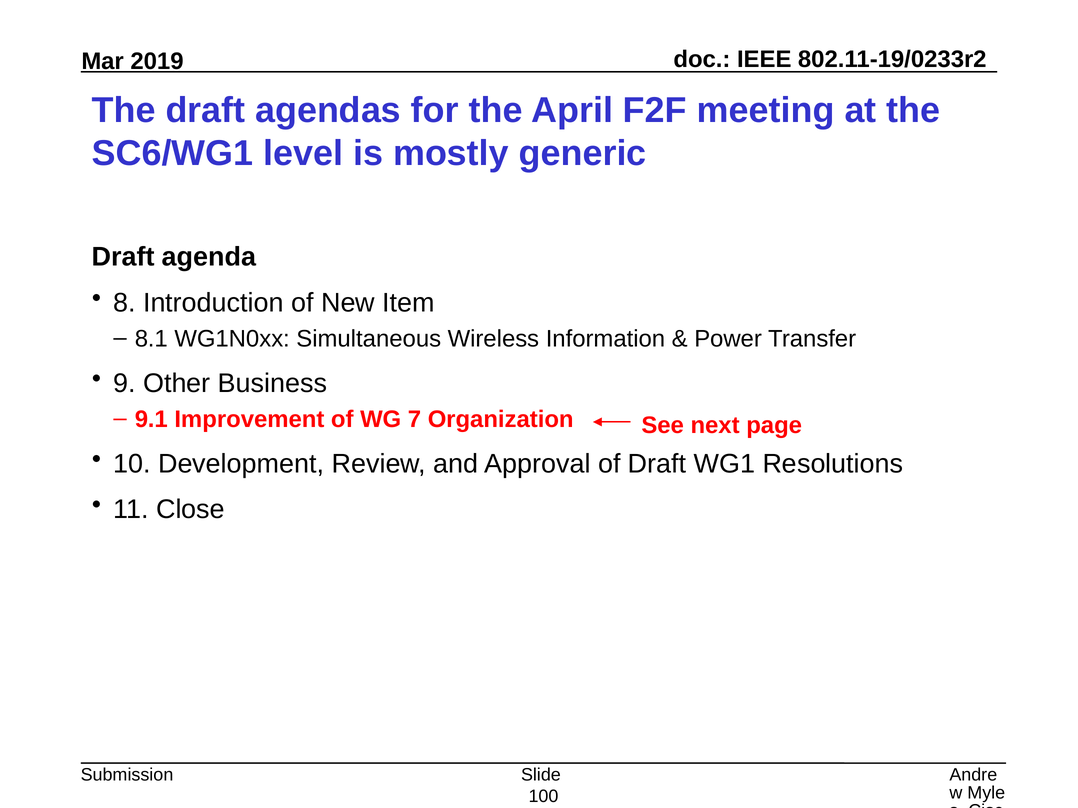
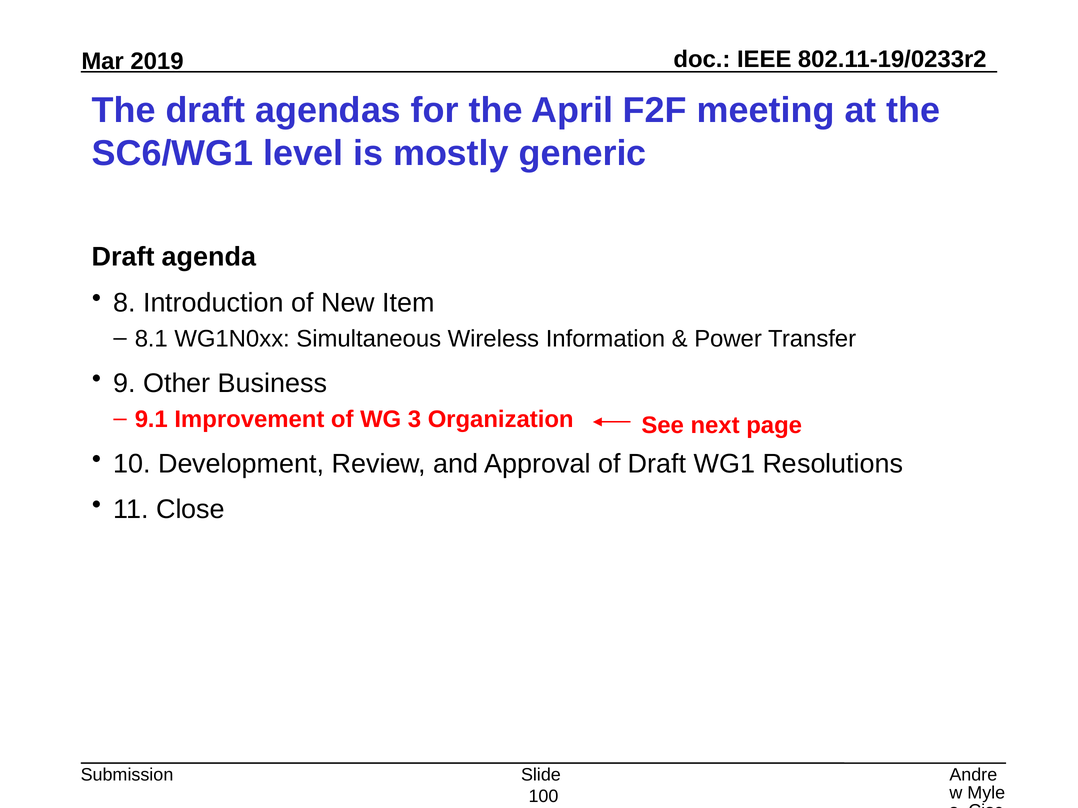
7: 7 -> 3
